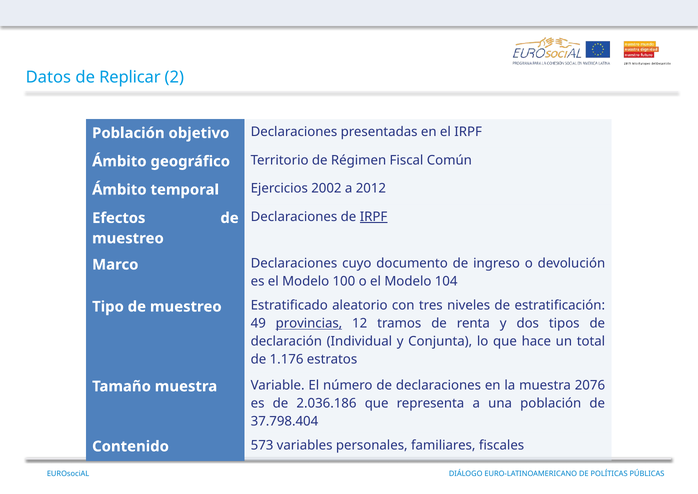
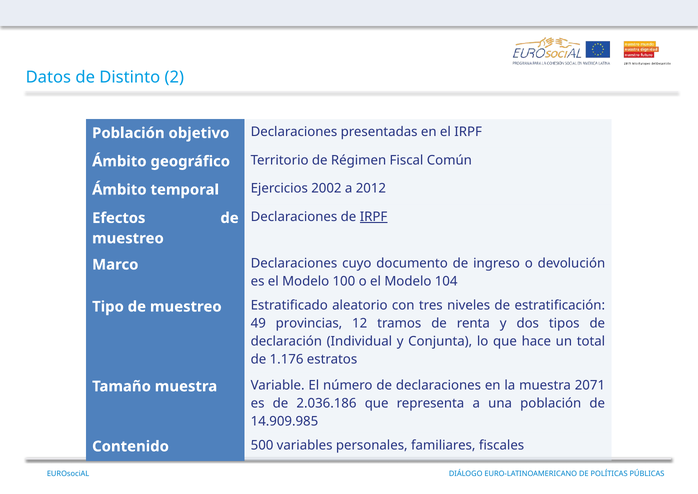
Replicar: Replicar -> Distinto
provincias underline: present -> none
2076: 2076 -> 2071
37.798.404: 37.798.404 -> 14.909.985
573: 573 -> 500
